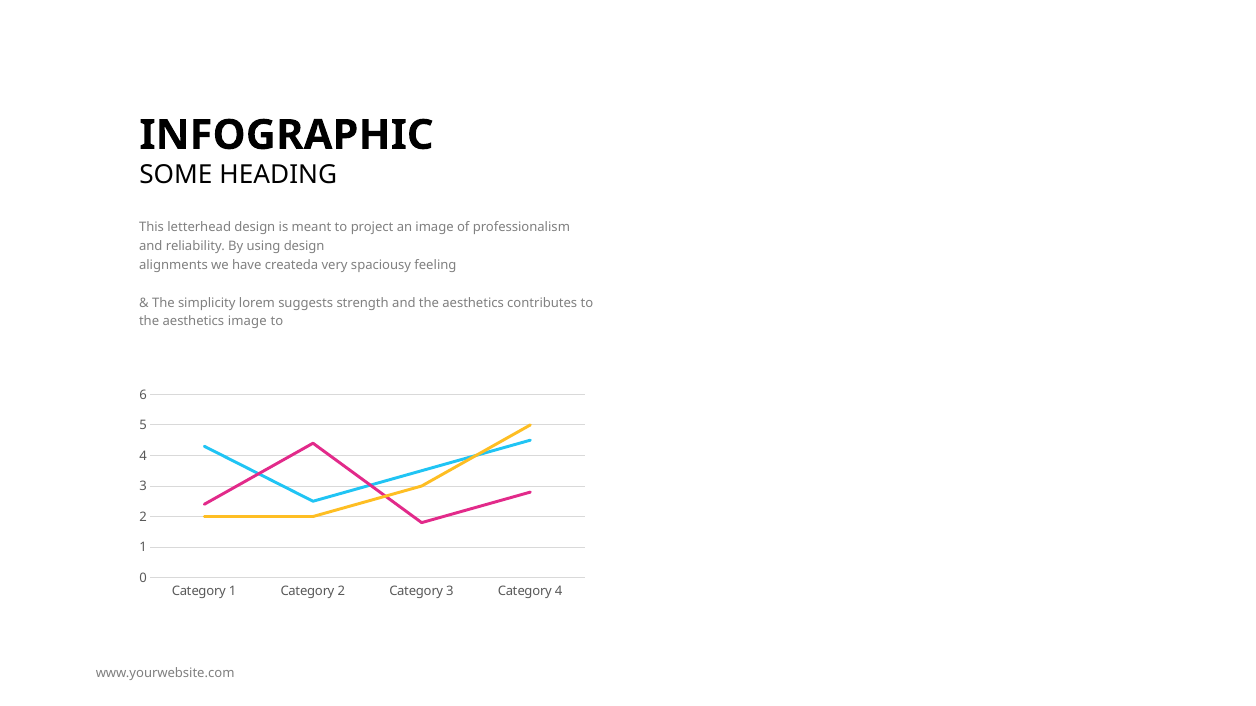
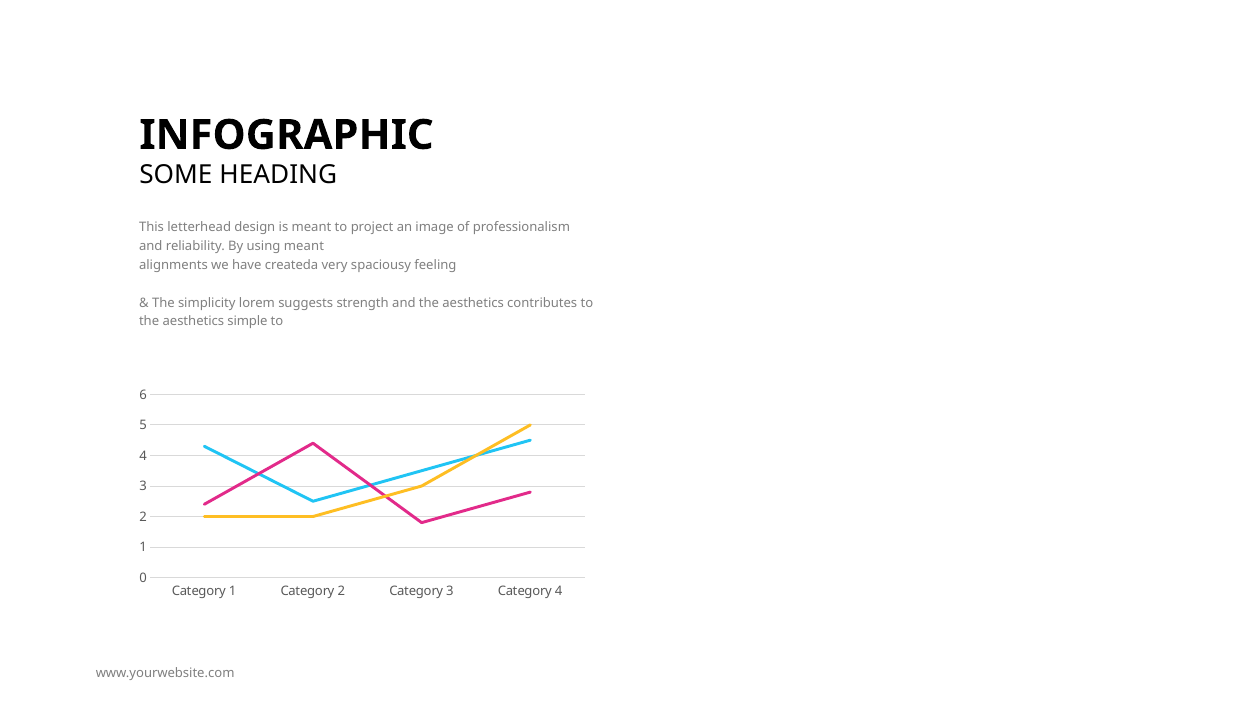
using design: design -> meant
aesthetics image: image -> simple
